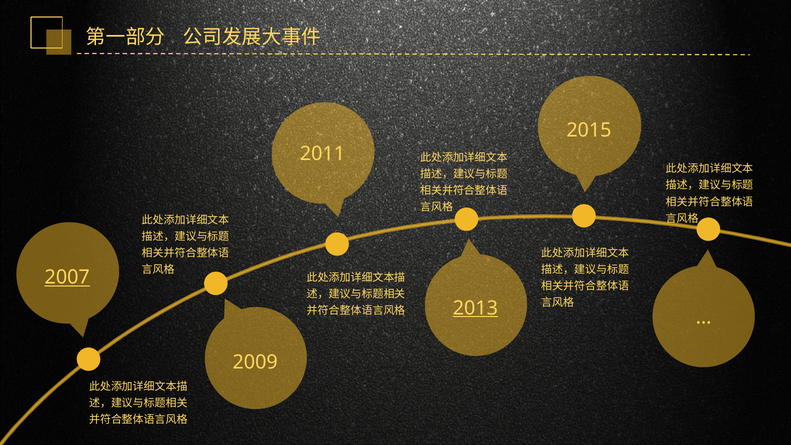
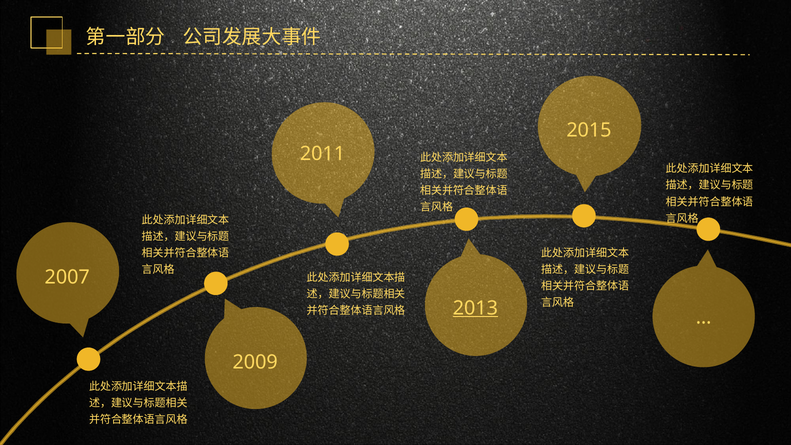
2007 underline: present -> none
